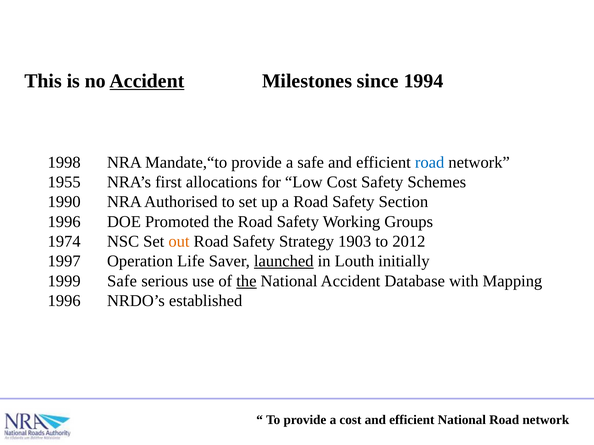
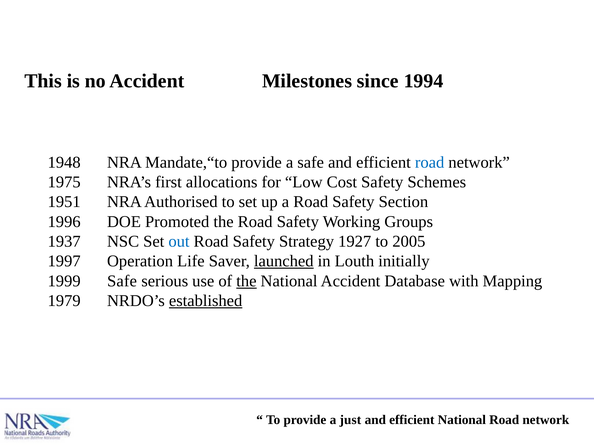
Accident at (147, 81) underline: present -> none
1998: 1998 -> 1948
1955: 1955 -> 1975
1990: 1990 -> 1951
1974: 1974 -> 1937
out colour: orange -> blue
1903: 1903 -> 1927
2012: 2012 -> 2005
1996 at (64, 301): 1996 -> 1979
established underline: none -> present
a cost: cost -> just
